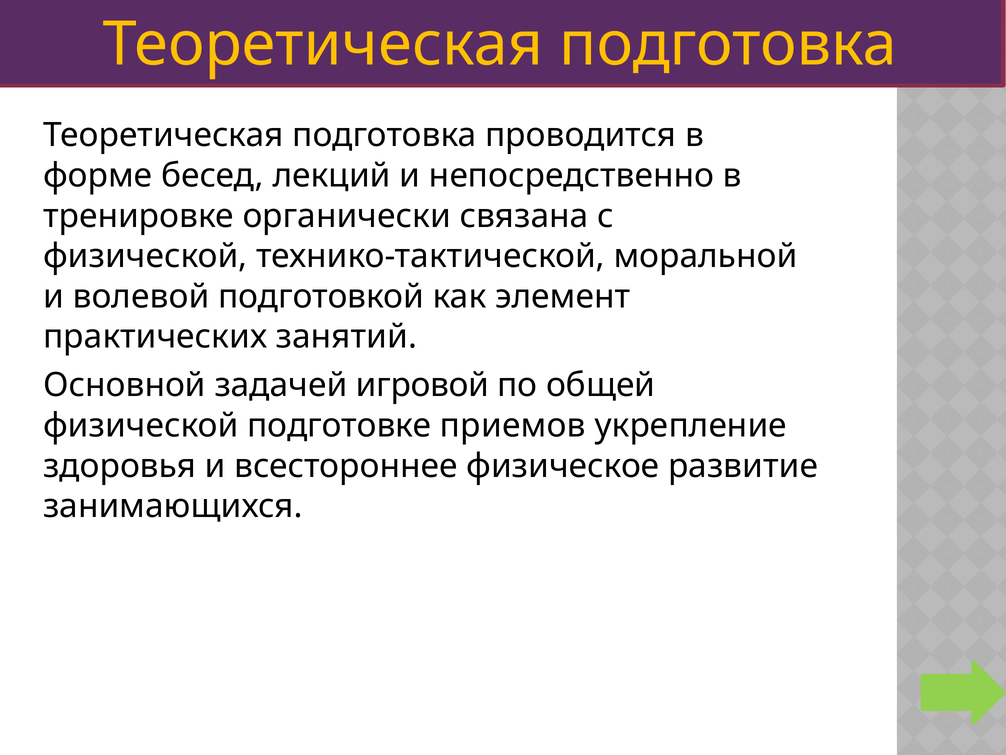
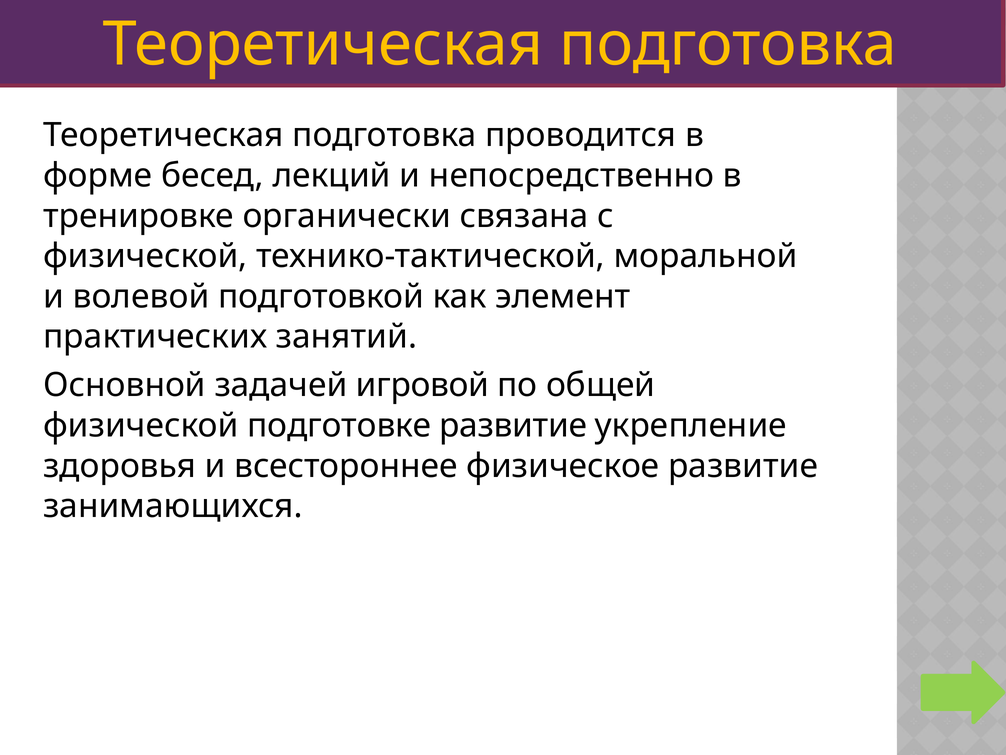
подготовке приемов: приемов -> развитие
